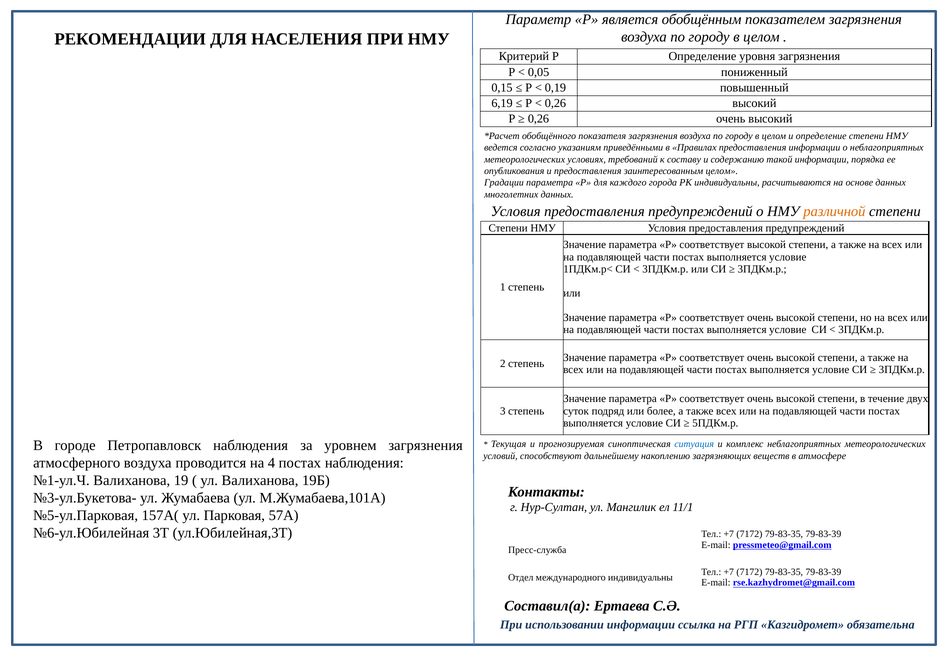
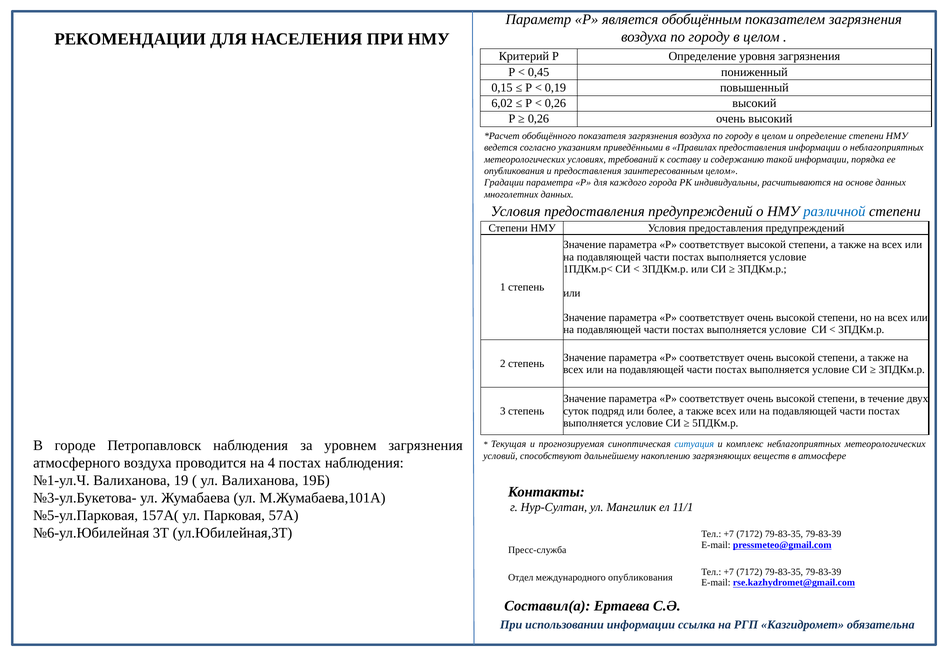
0,05: 0,05 -> 0,45
6,19: 6,19 -> 6,02
различной colour: orange -> blue
международного индивидуальны: индивидуальны -> опубликования
